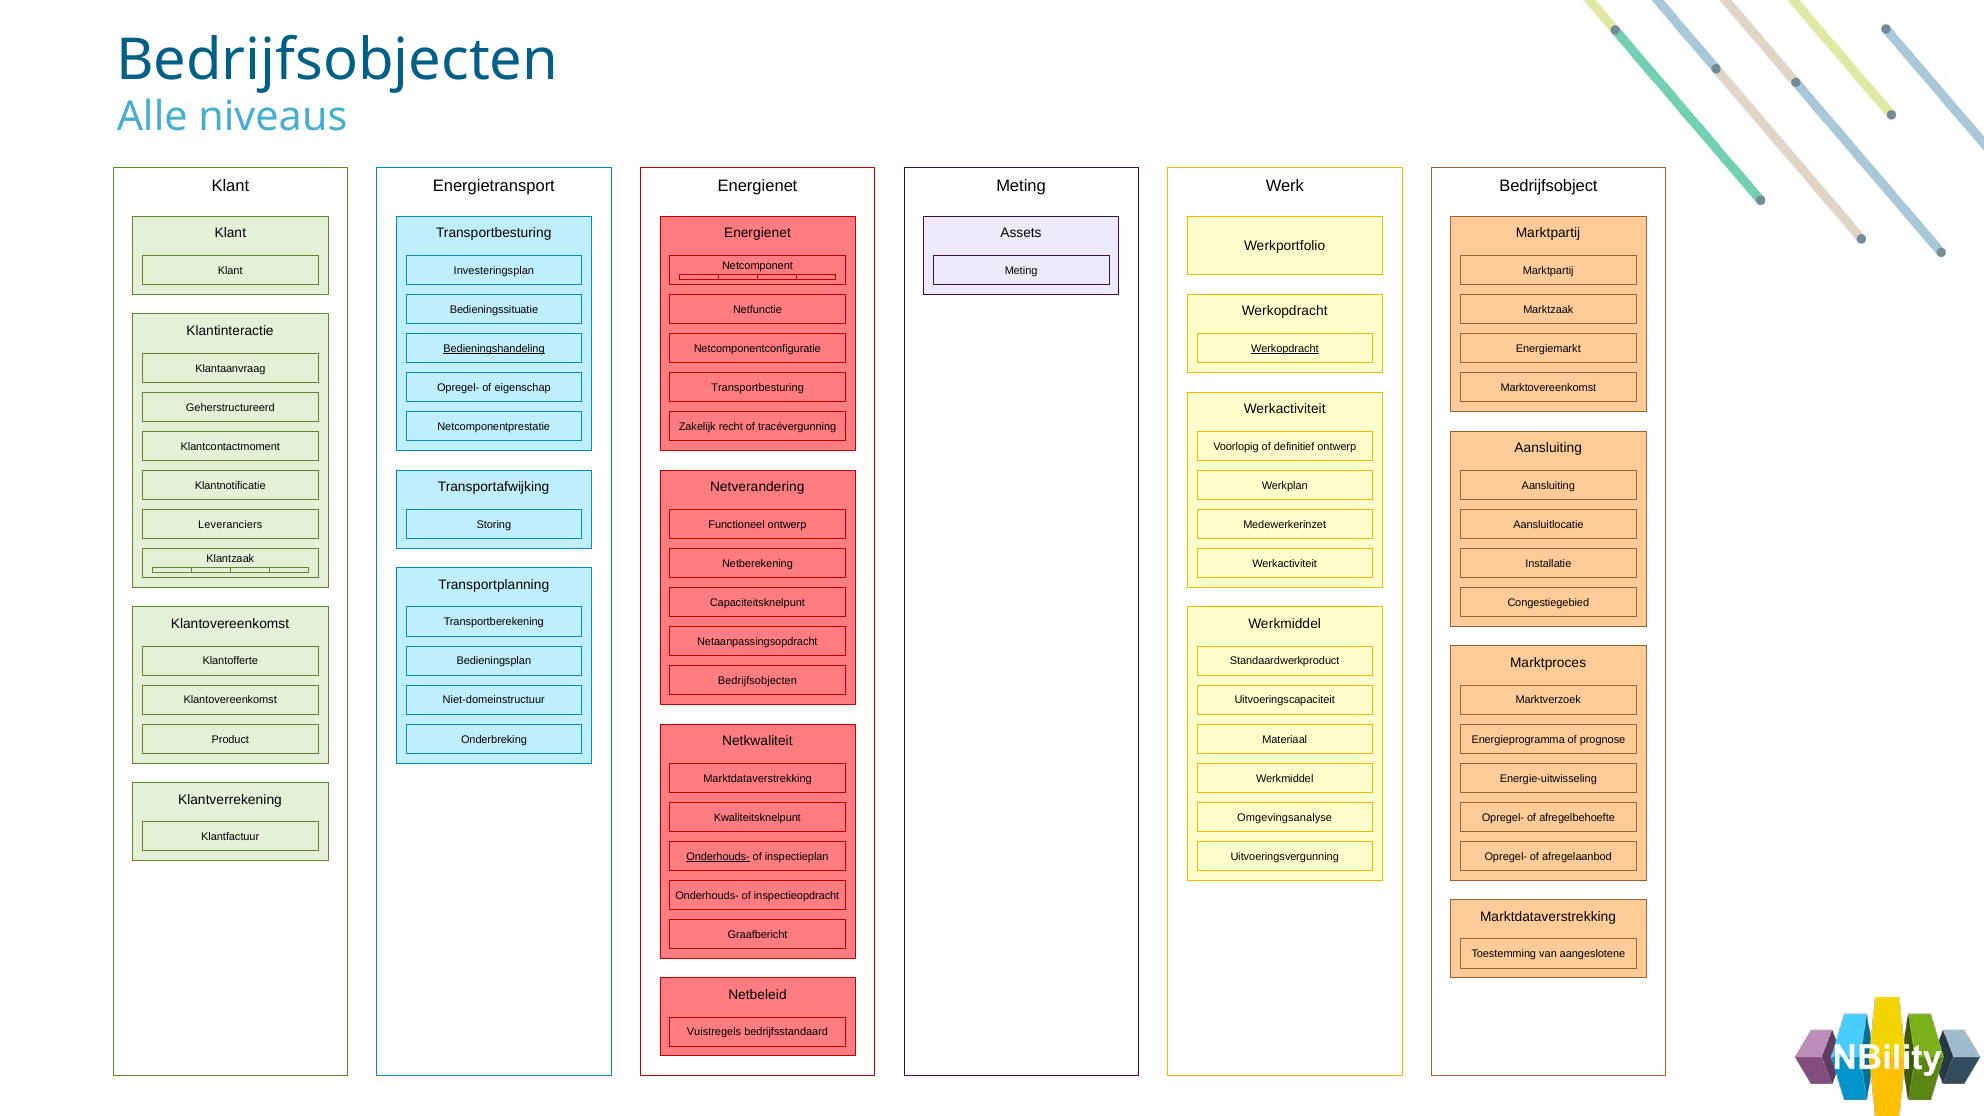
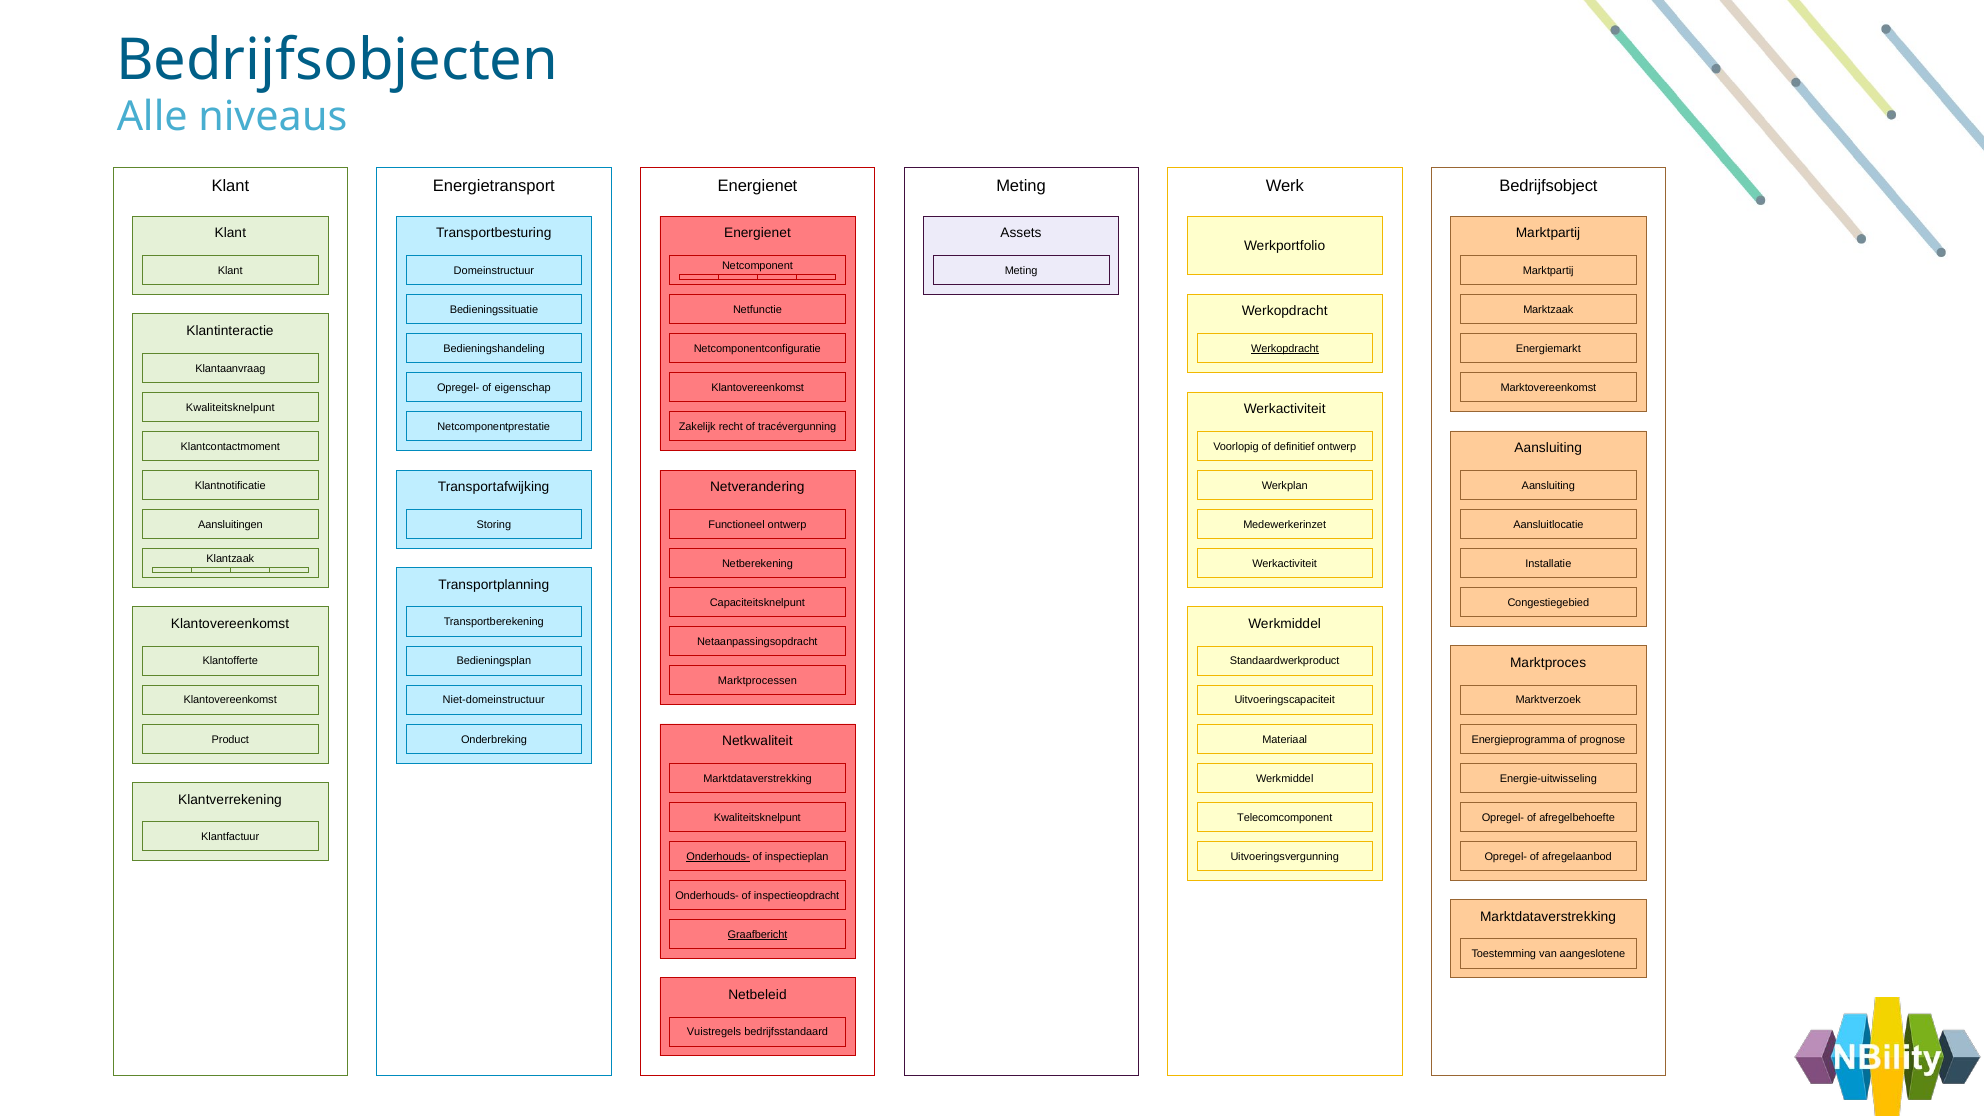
Investeringsplan: Investeringsplan -> Domeinstructuur
Bedieningshandeling underline: present -> none
Transportbesturing at (758, 388): Transportbesturing -> Klantovereenkomst
Geherstructureerd at (230, 407): Geherstructureerd -> Kwaliteitsknelpunt
Leveranciers: Leveranciers -> Aansluitingen
Bedrijfsobjecten at (757, 681): Bedrijfsobjecten -> Marktprocessen
Omgevingsanalyse: Omgevingsanalyse -> Telecomcomponent
Graafbericht underline: none -> present
